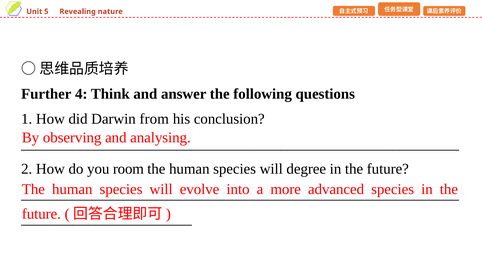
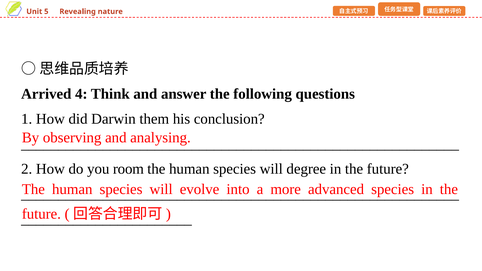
Further: Further -> Arrived
from: from -> them
